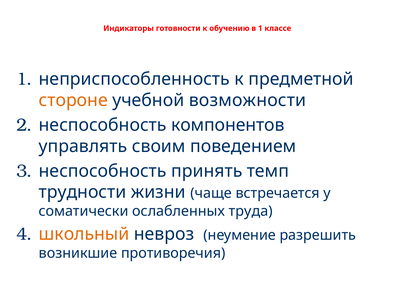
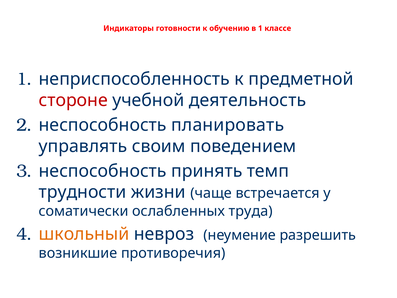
стороне colour: orange -> red
возможности: возможности -> деятельность
компонентов: компонентов -> планировать
